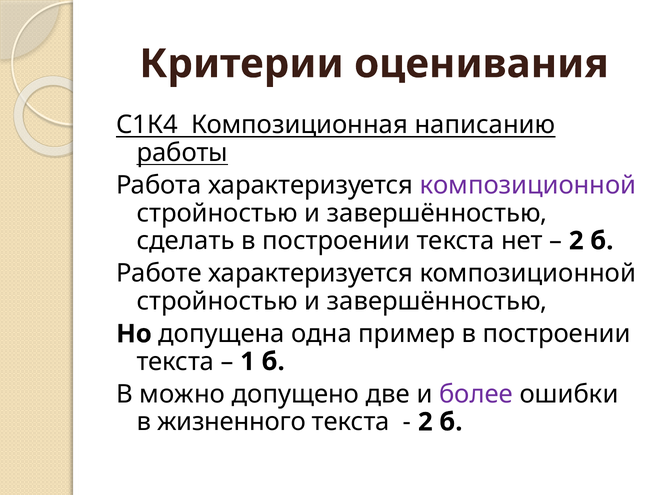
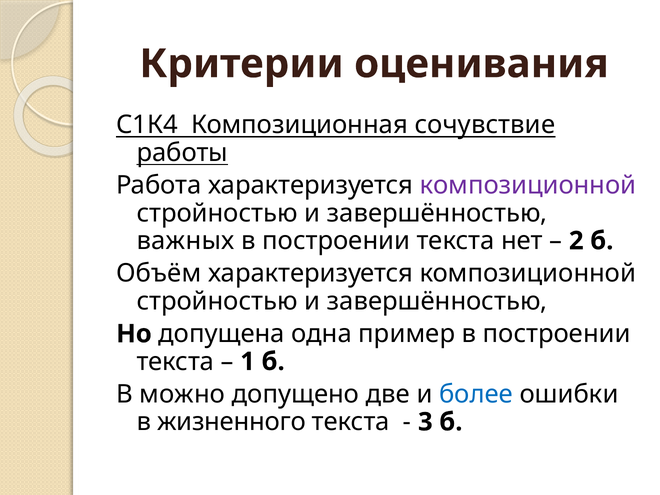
написанию: написанию -> сочувствие
сделать: сделать -> важных
Работе: Работе -> Объём
более colour: purple -> blue
2 at (425, 422): 2 -> 3
